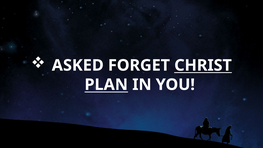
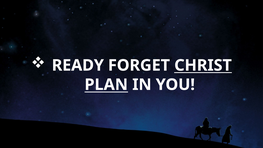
ASKED: ASKED -> READY
